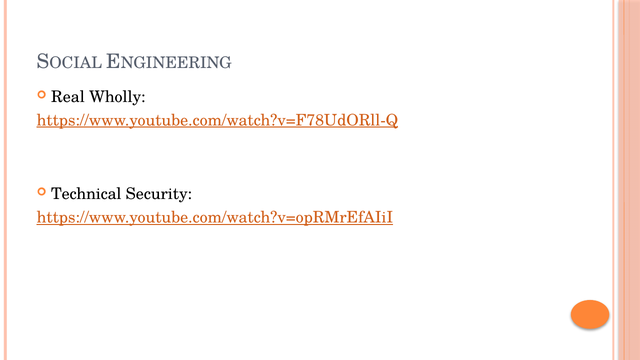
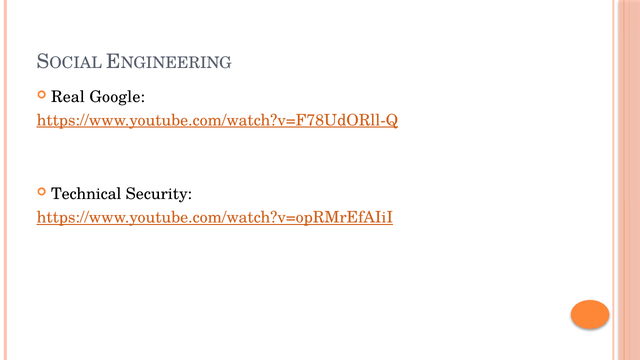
Wholly: Wholly -> Google
